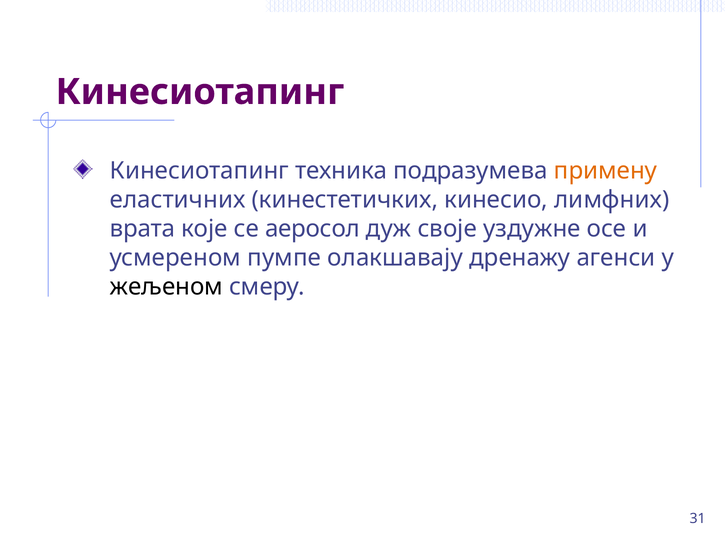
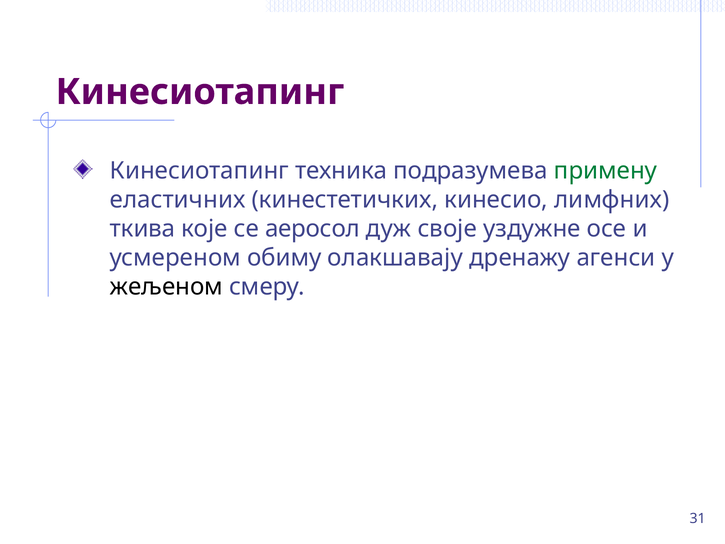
примену colour: orange -> green
врата: врата -> ткива
пумпе: пумпе -> обиму
